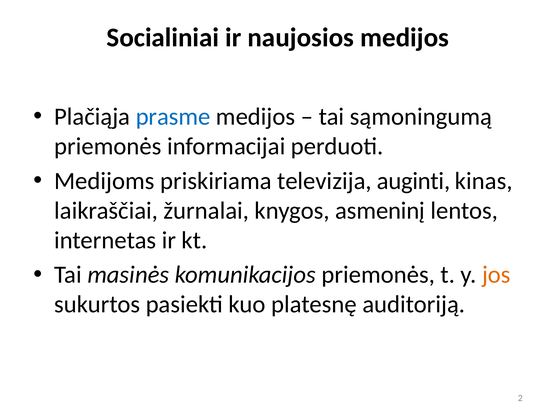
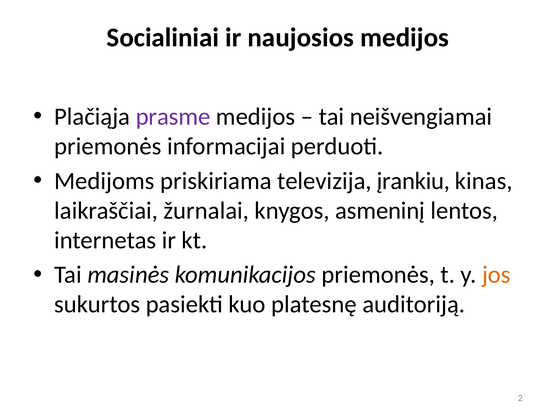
prasme colour: blue -> purple
sąmoningumą: sąmoningumą -> neišvengiamai
auginti: auginti -> įrankiu
